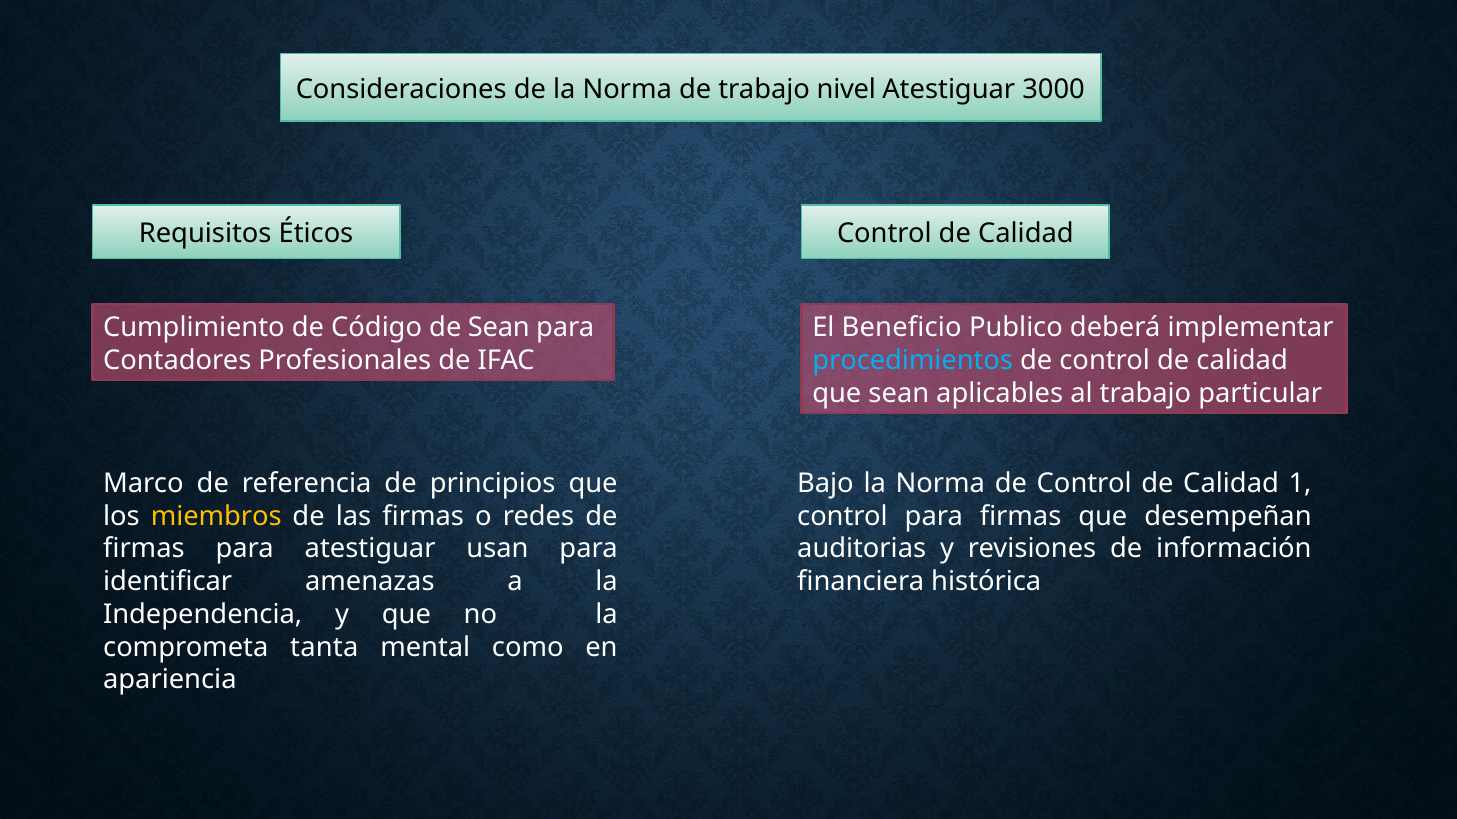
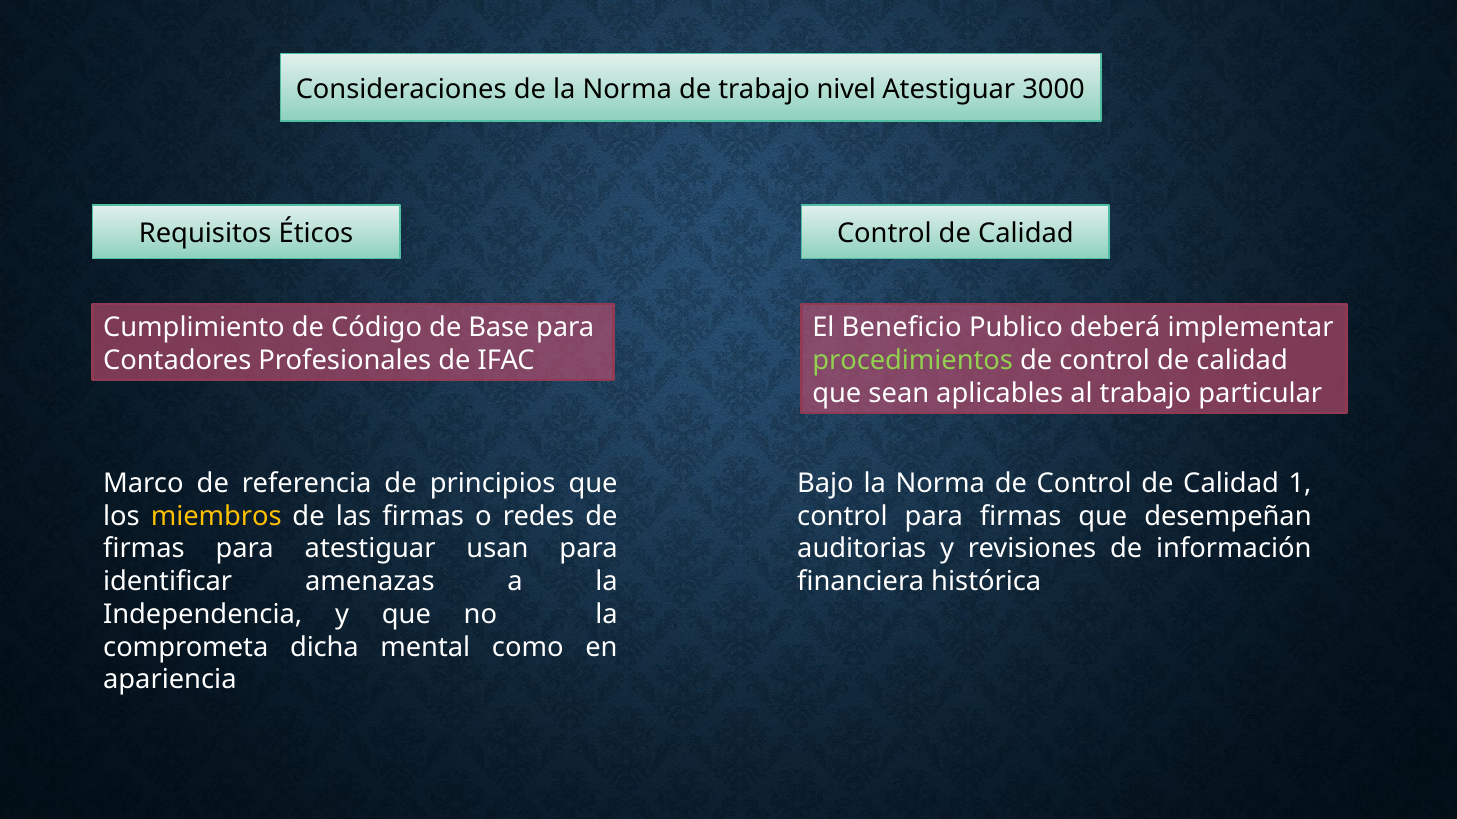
de Sean: Sean -> Base
procedimientos colour: light blue -> light green
tanta: tanta -> dicha
